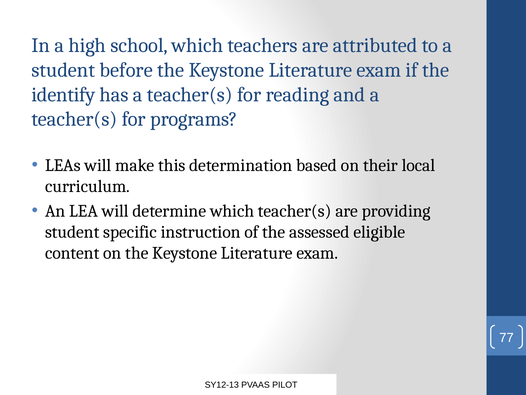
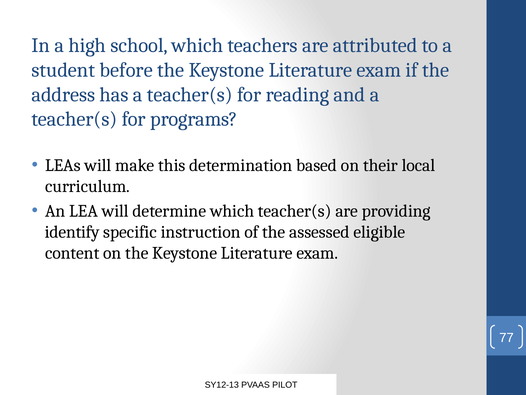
identify: identify -> address
student at (72, 232): student -> identify
